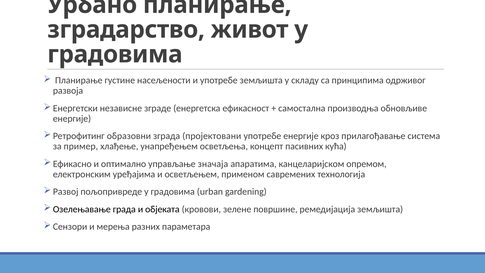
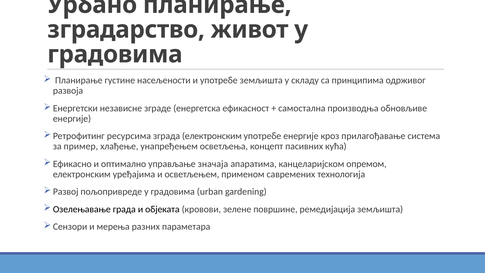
образовни: образовни -> ресурсима
зграда пројектовани: пројектовани -> електронским
